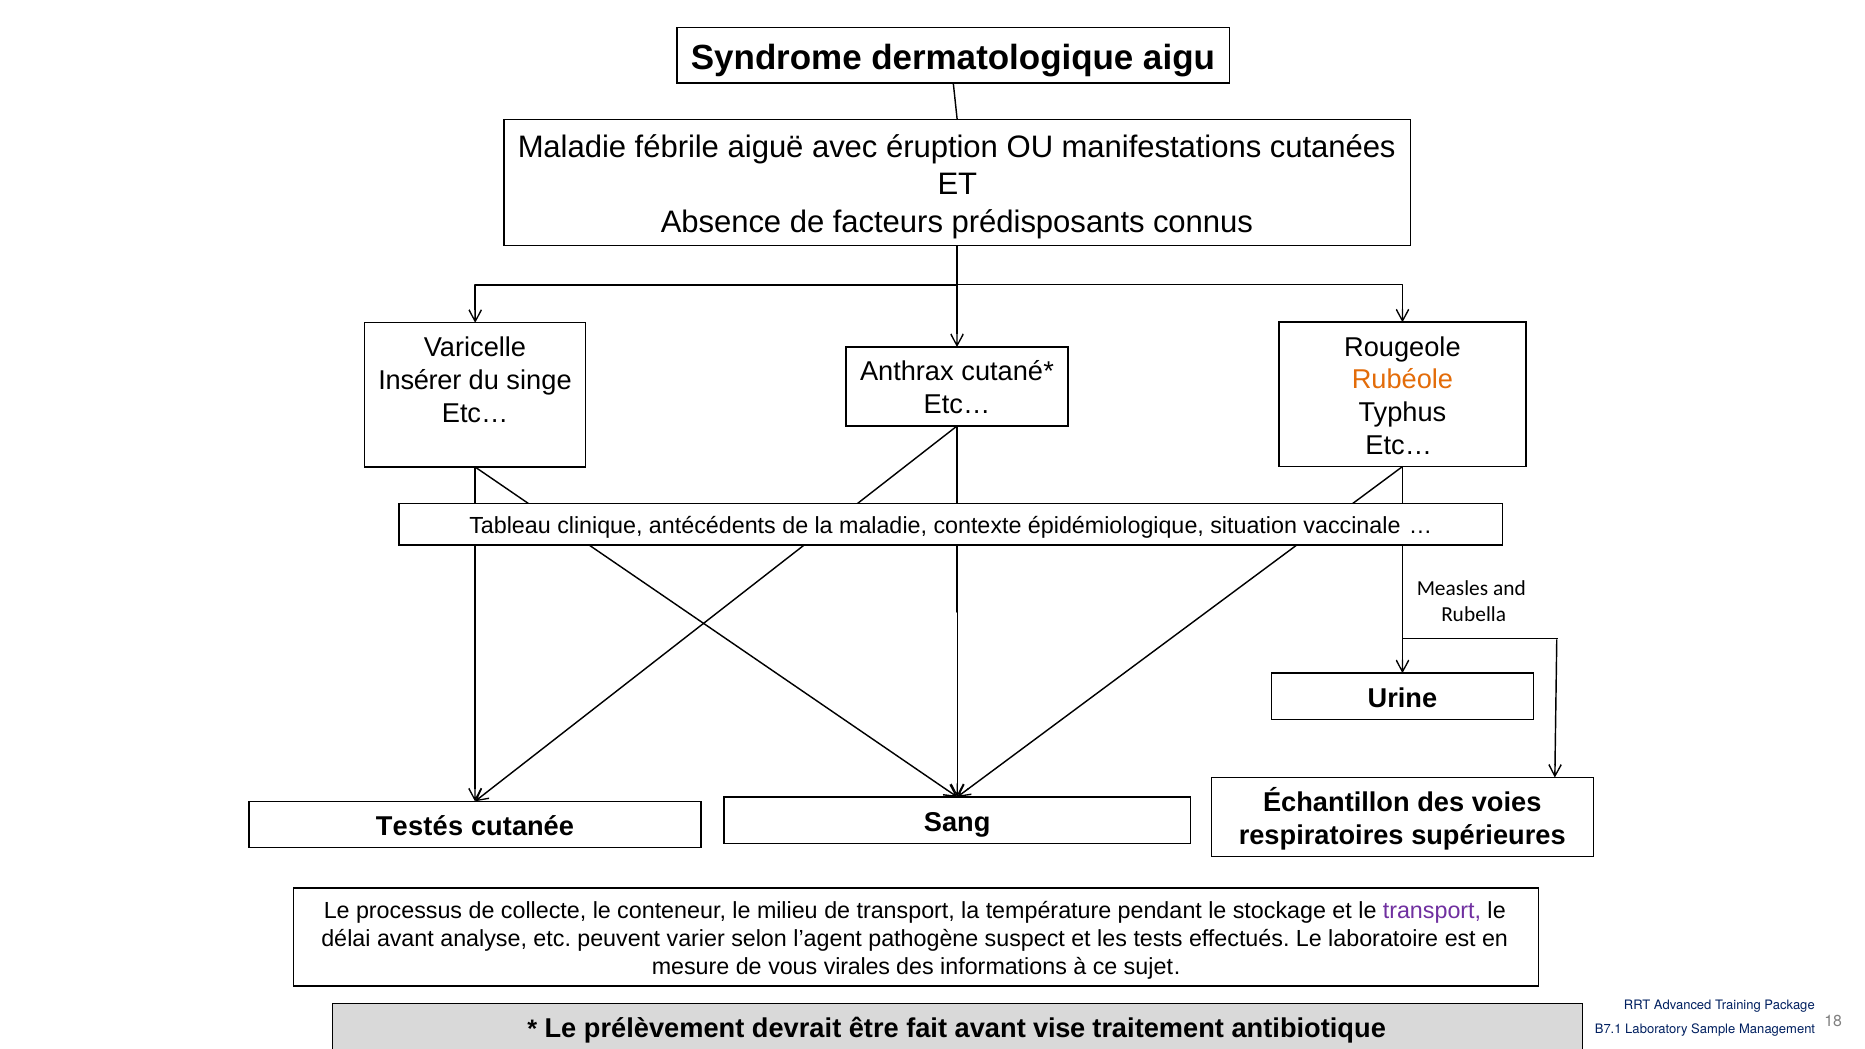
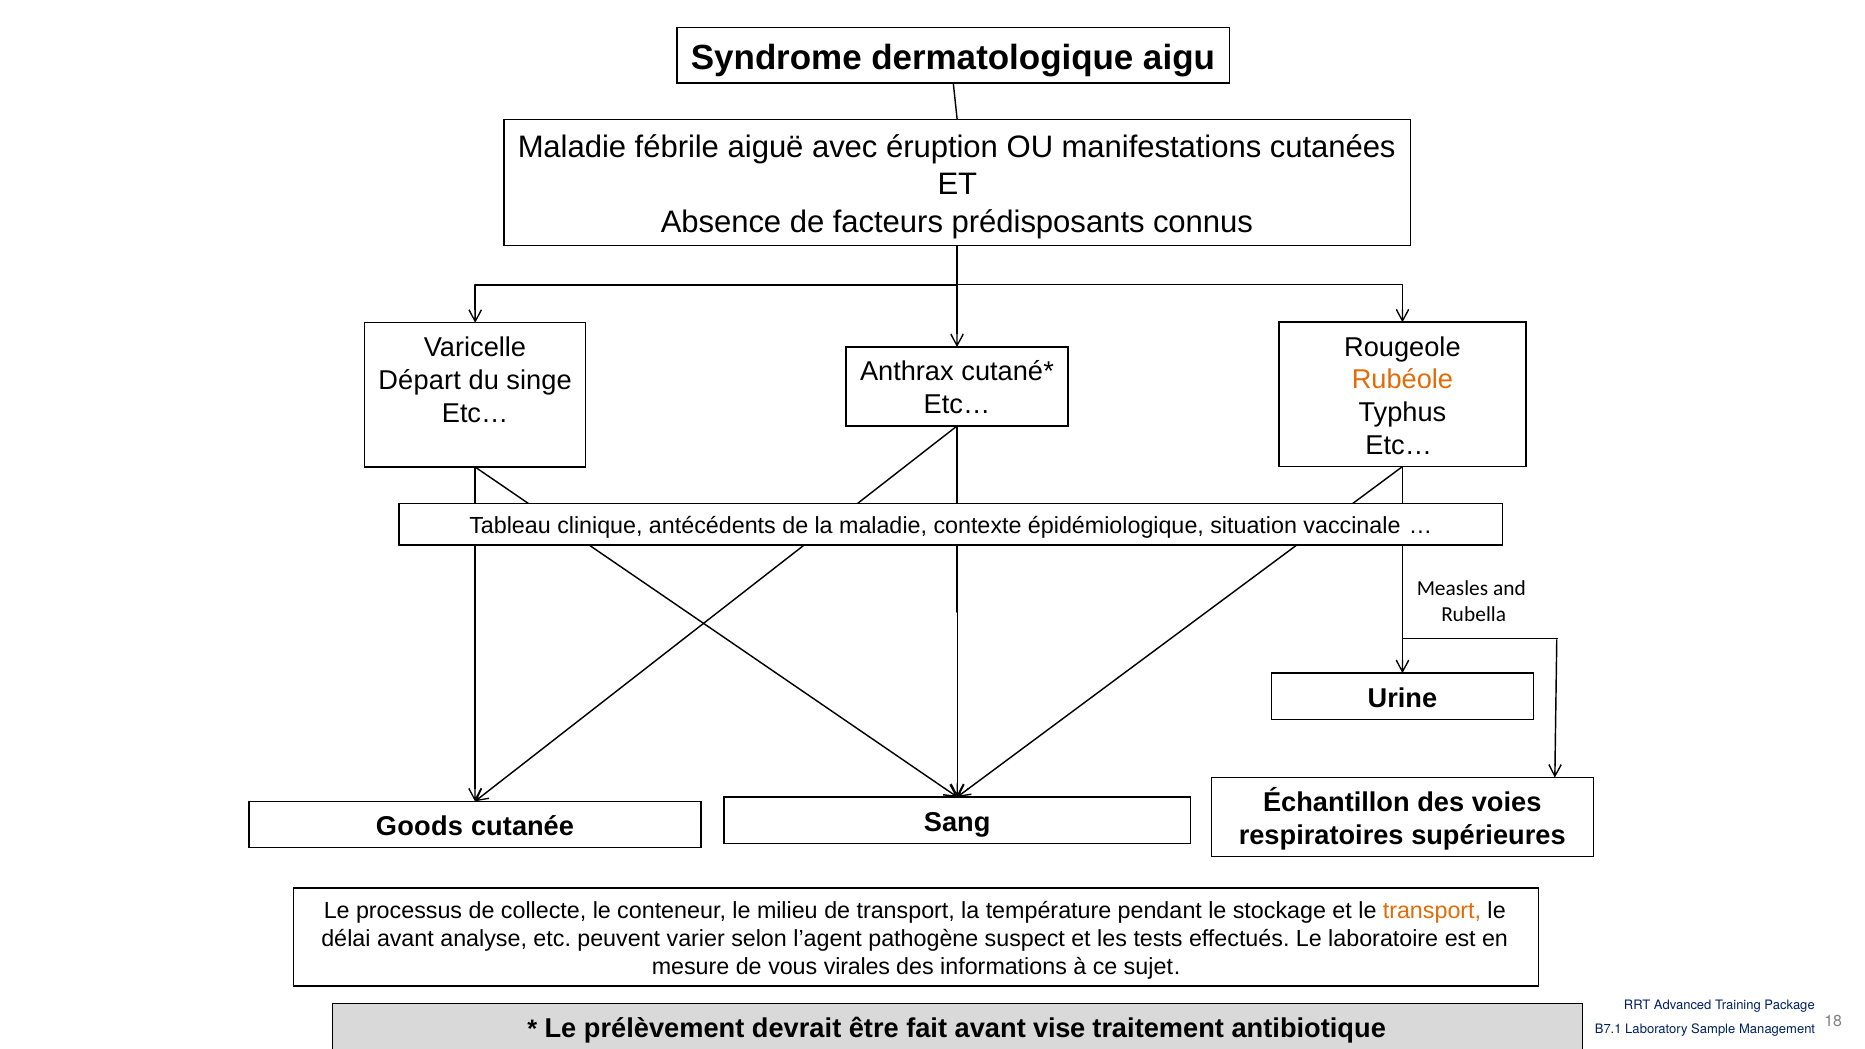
Insérer: Insérer -> Départ
Testés: Testés -> Goods
transport at (1432, 911) colour: purple -> orange
